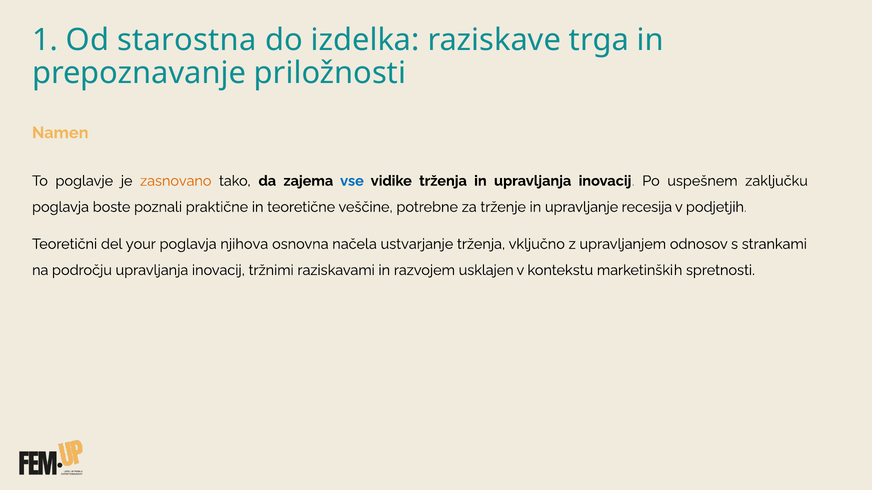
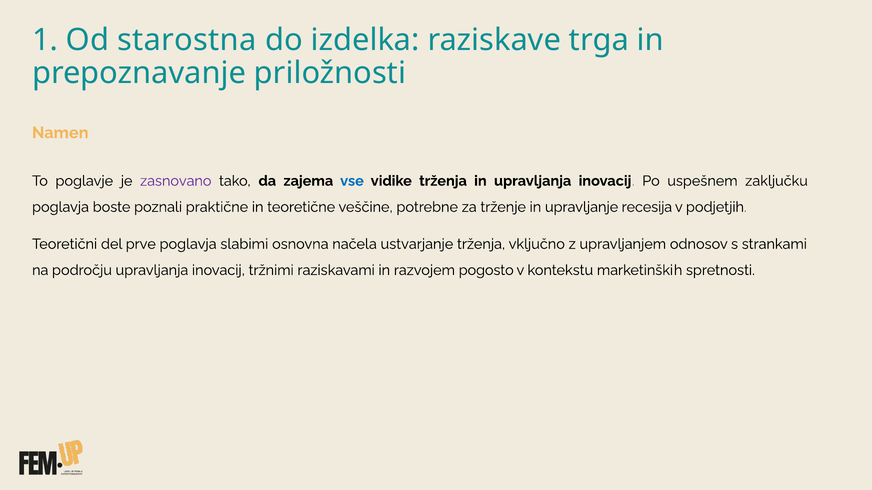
zasnovano colour: orange -> purple
your: your -> prve
njihova: njihova -> slabimi
usklajen: usklajen -> pogosto
